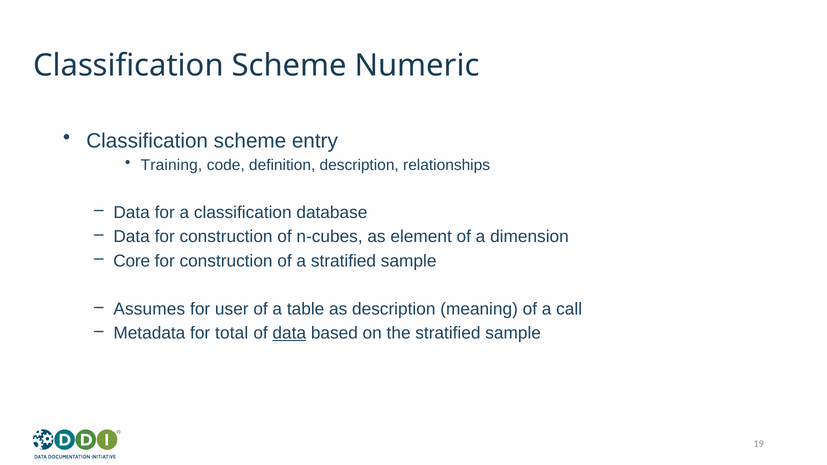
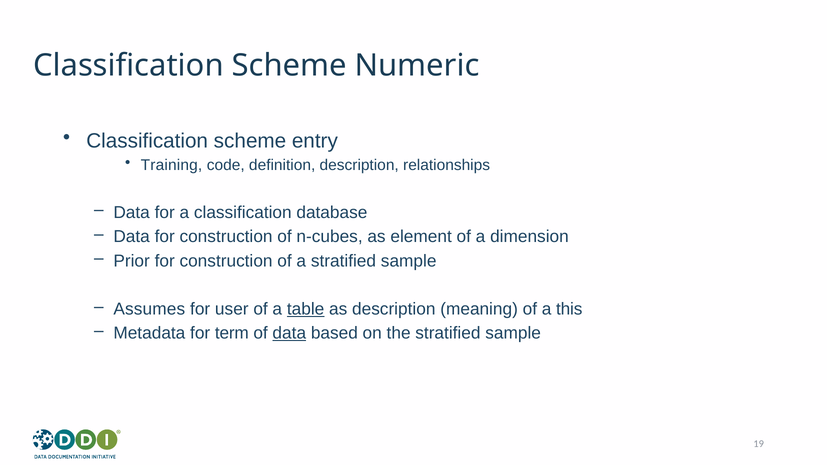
Core: Core -> Prior
table underline: none -> present
call: call -> this
total: total -> term
